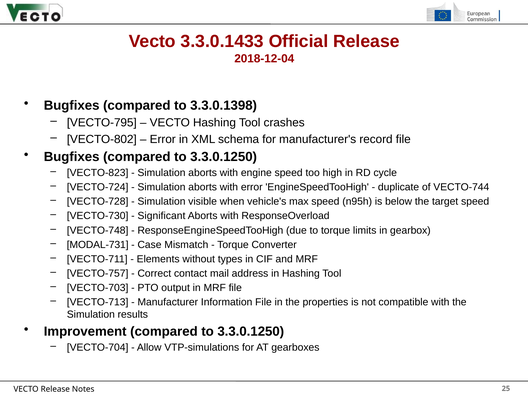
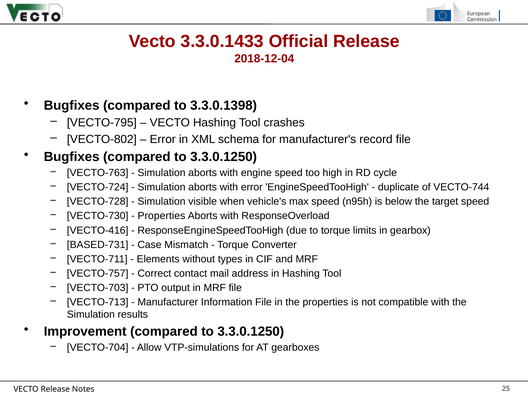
VECTO-823: VECTO-823 -> VECTO-763
Significant at (161, 216): Significant -> Properties
VECTO-748: VECTO-748 -> VECTO-416
MODAL-731: MODAL-731 -> BASED-731
